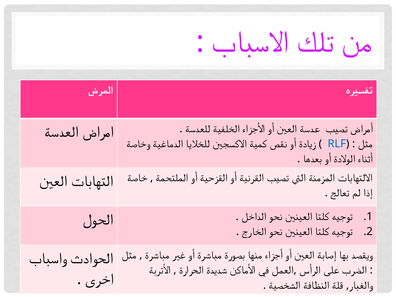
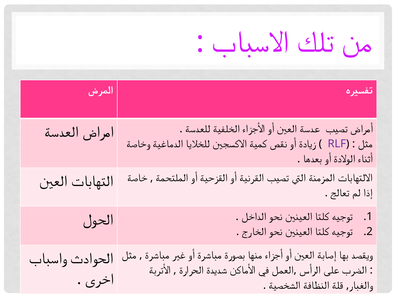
RLF colour: blue -> purple
